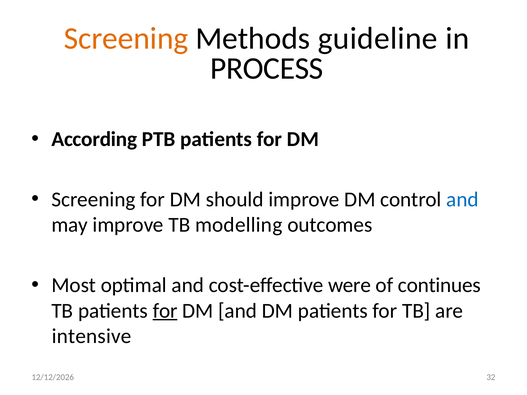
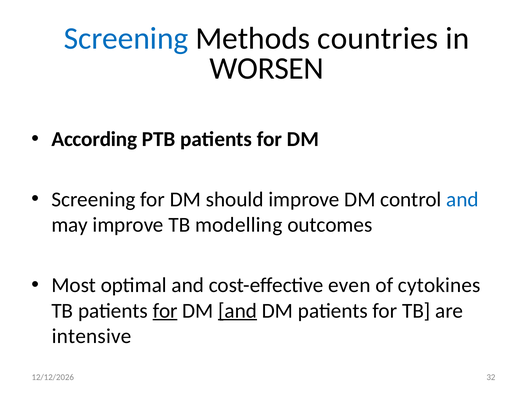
Screening at (126, 38) colour: orange -> blue
guideline: guideline -> countries
PROCESS: PROCESS -> WORSEN
were: were -> even
continues: continues -> cytokines
and at (238, 311) underline: none -> present
